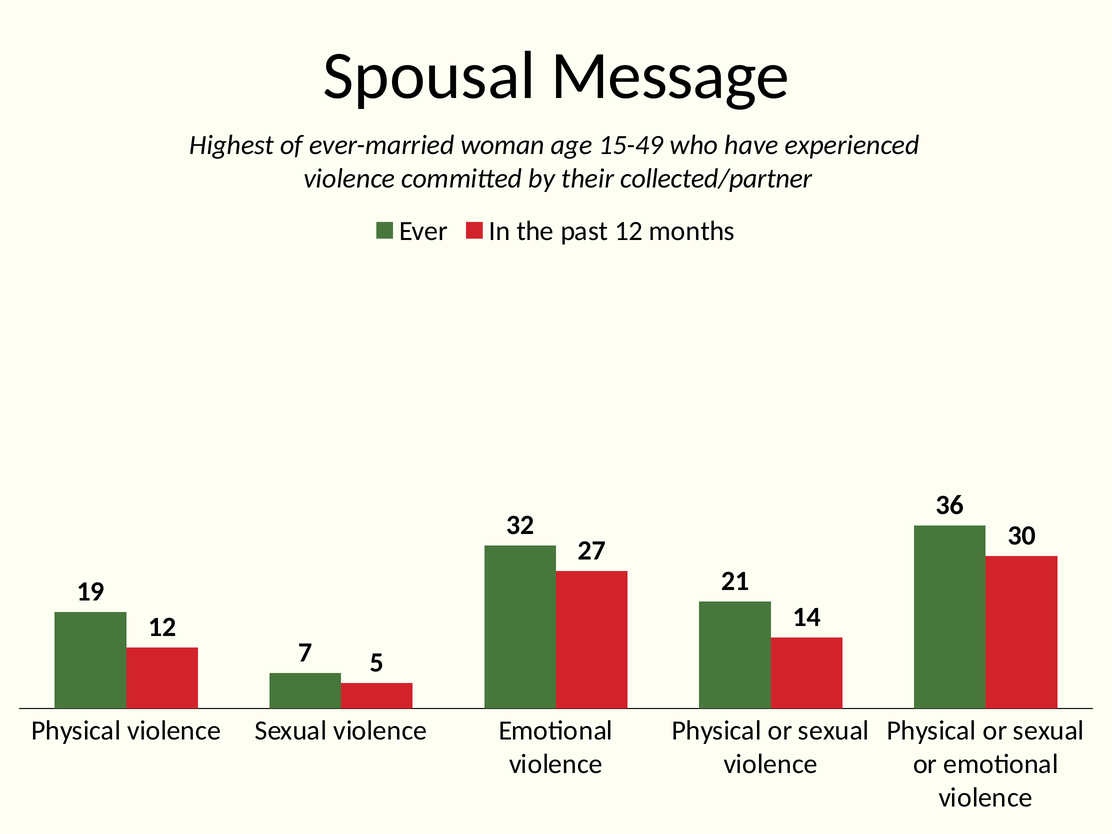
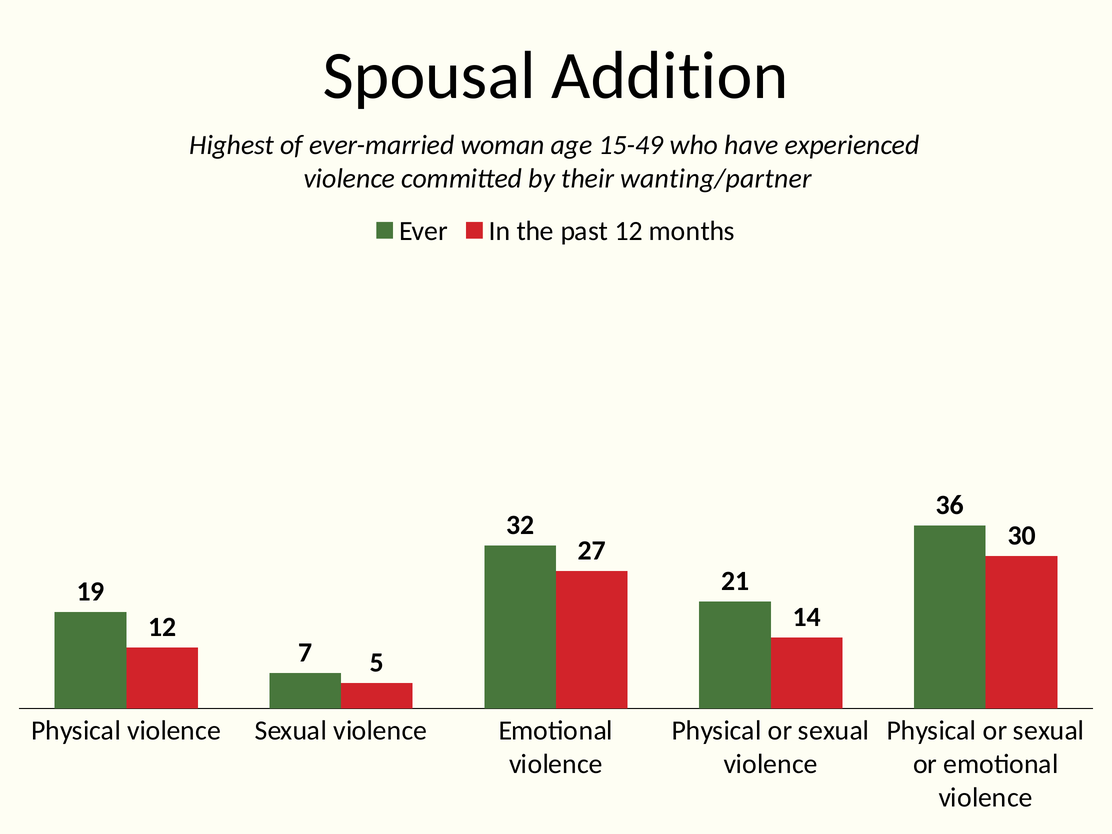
Message: Message -> Addition
collected/partner: collected/partner -> wanting/partner
